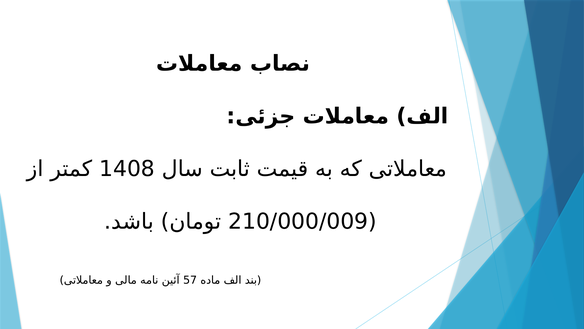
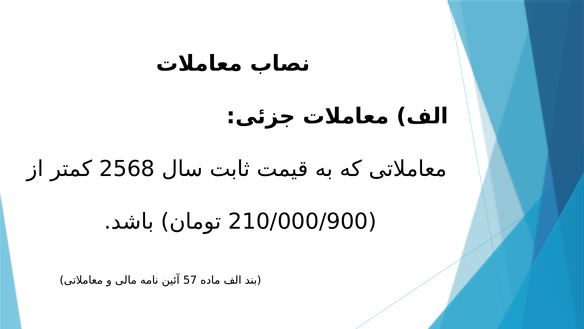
1408: 1408 -> 2568
210/000/009: 210/000/009 -> 210/000/900
